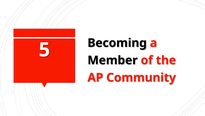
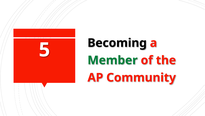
Member colour: black -> green
